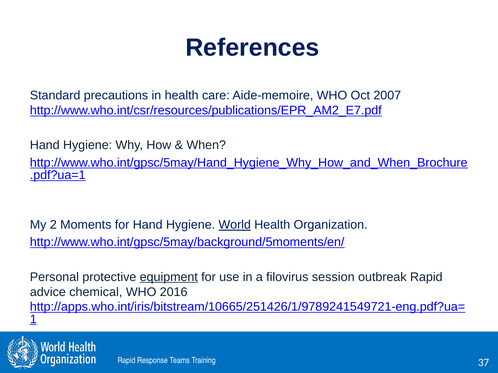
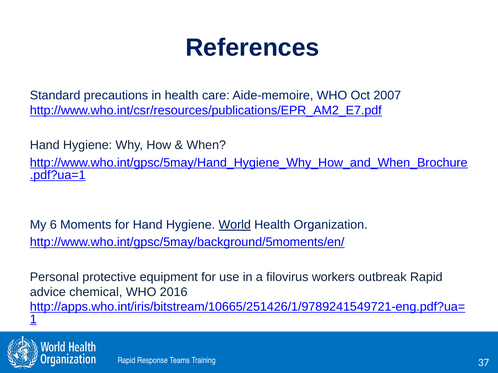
2: 2 -> 6
equipment underline: present -> none
session: session -> workers
